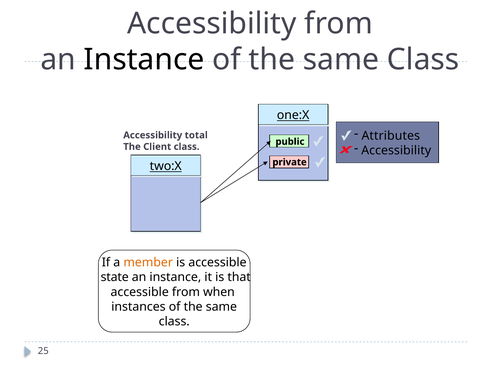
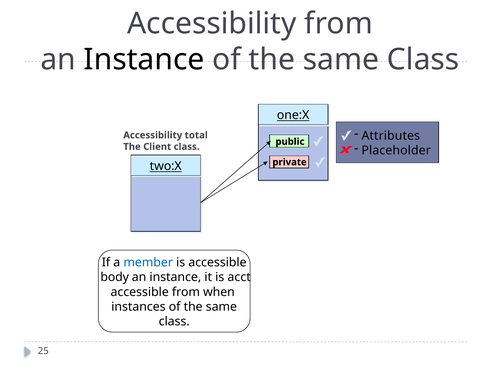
Accessibility at (396, 150): Accessibility -> Placeholder
member colour: orange -> blue
state: state -> body
that: that -> acct
